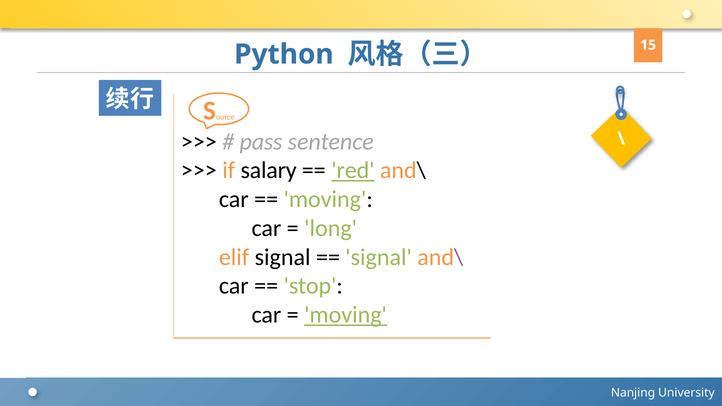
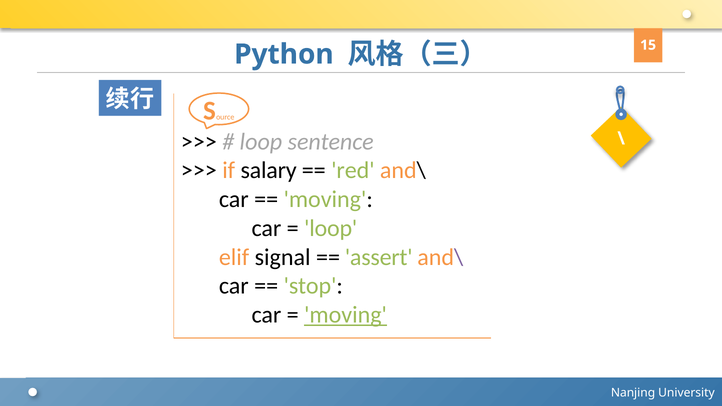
pass at (261, 142): pass -> loop
red underline: present -> none
long at (331, 228): long -> loop
signal at (379, 257): signal -> assert
